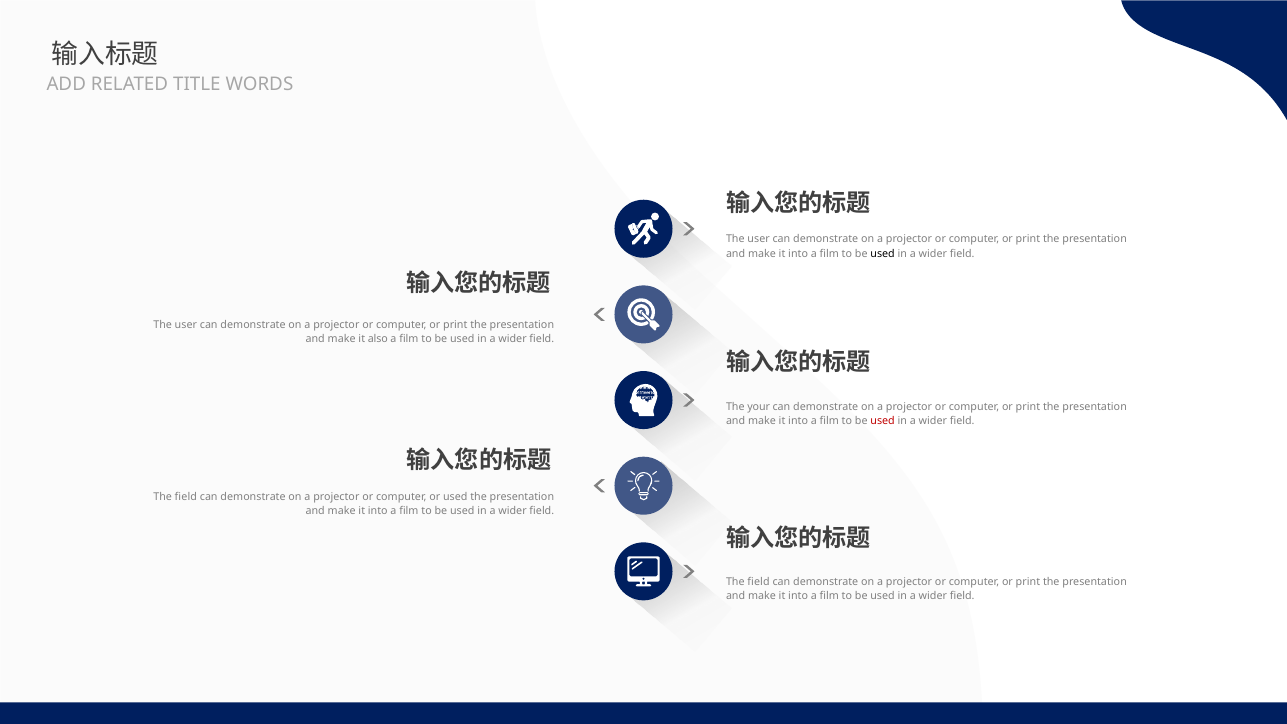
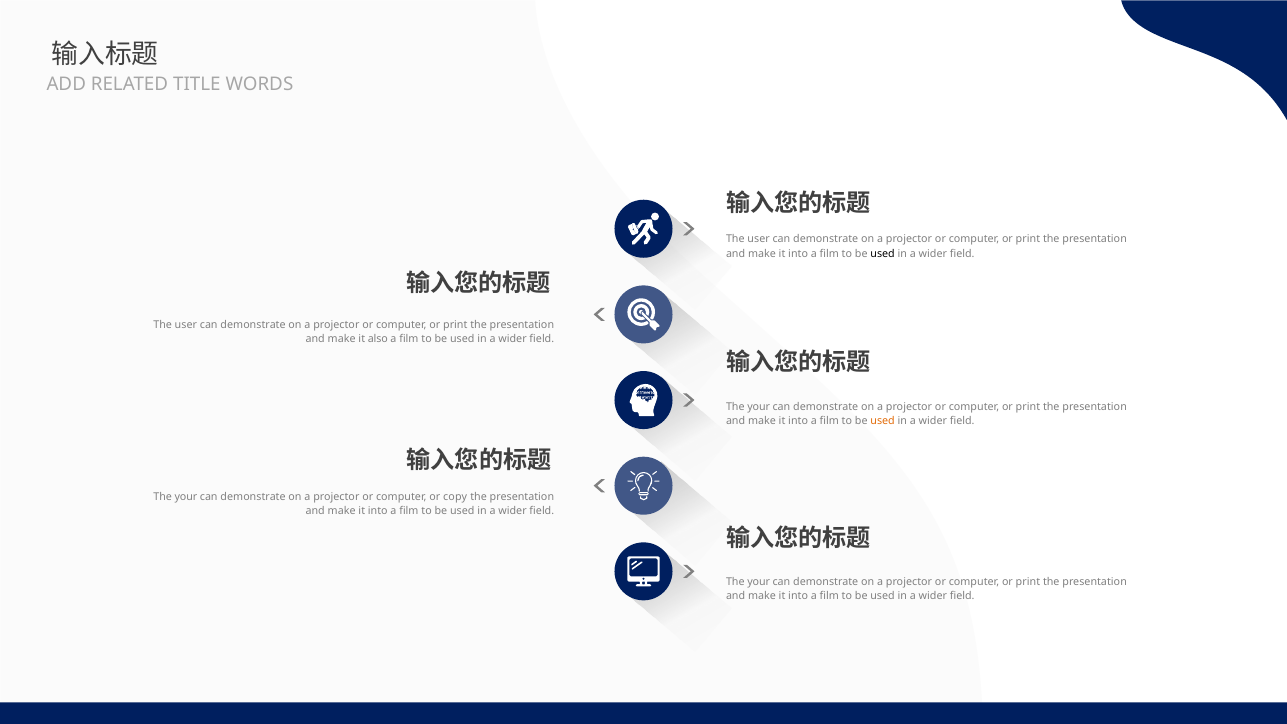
used at (883, 421) colour: red -> orange
field at (186, 497): field -> your
or used: used -> copy
field at (759, 582): field -> your
